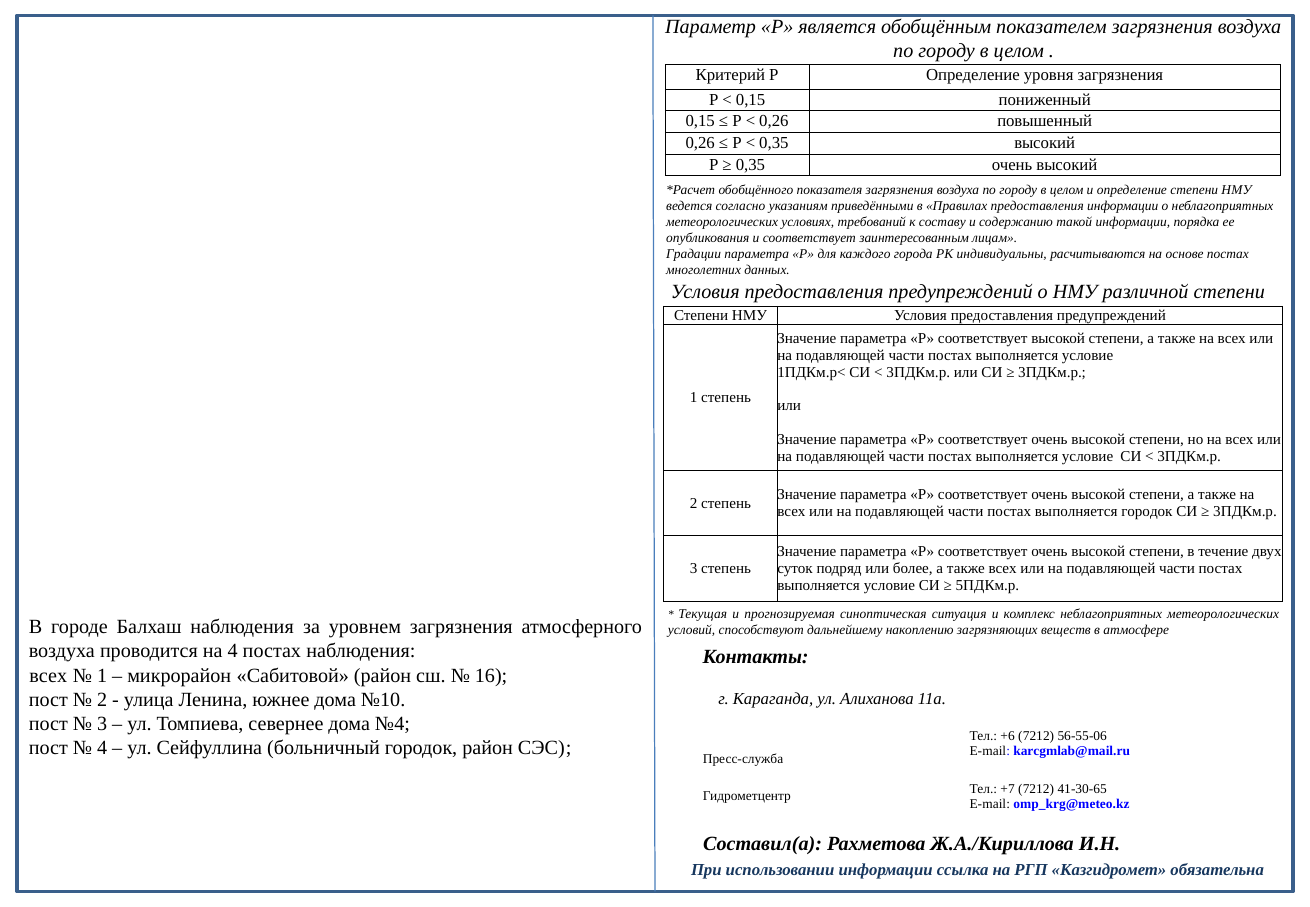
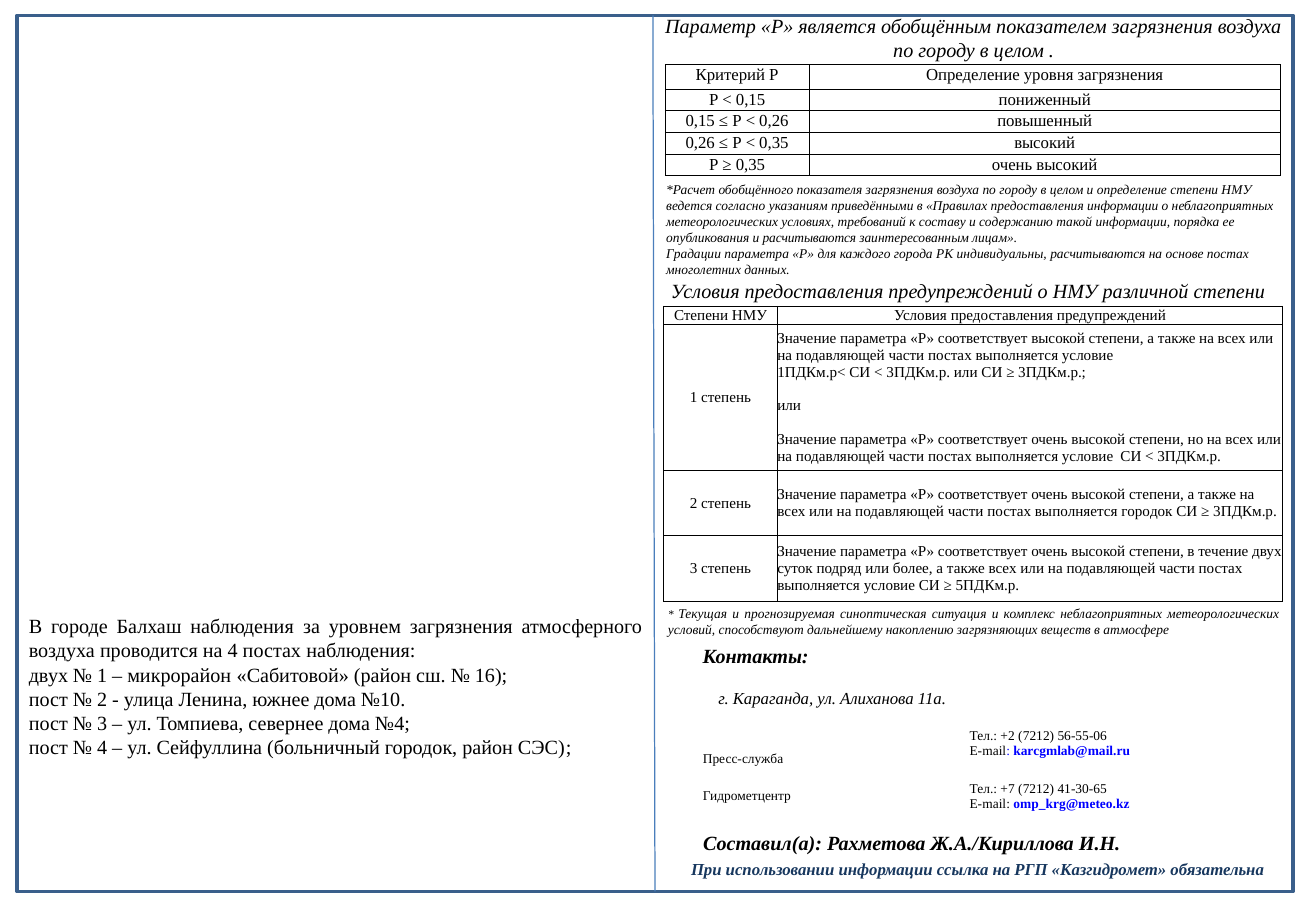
и соответствует: соответствует -> расчитываются
всех at (48, 675): всех -> двух
+6: +6 -> +2
